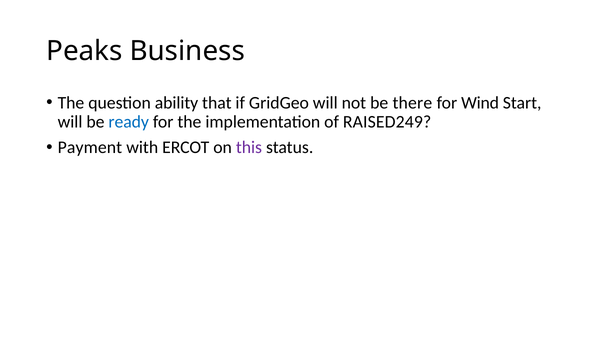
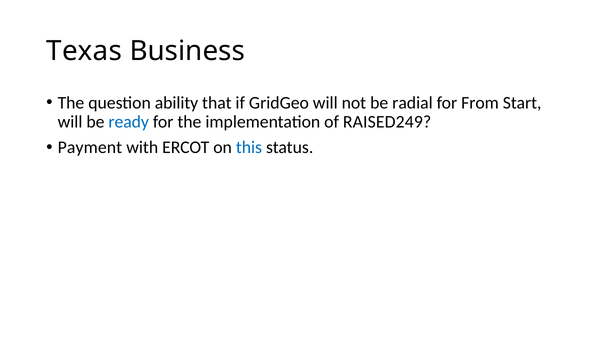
Peaks: Peaks -> Texas
there: there -> radial
Wind: Wind -> From
this colour: purple -> blue
